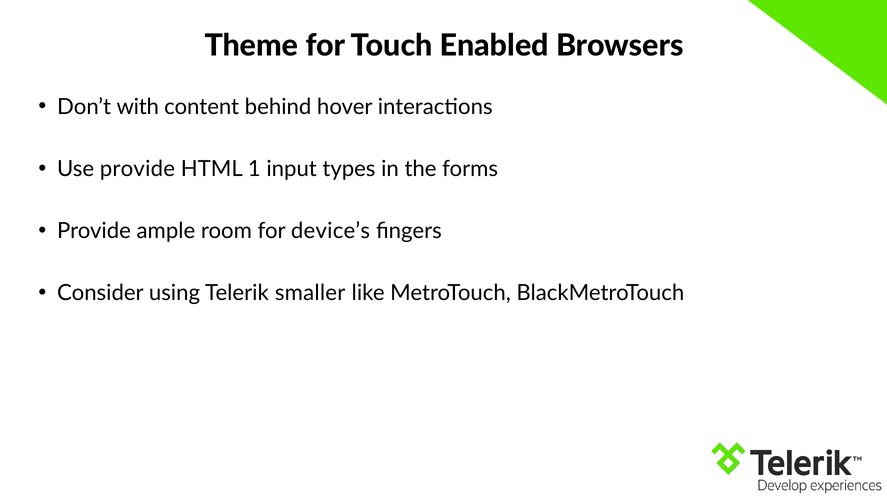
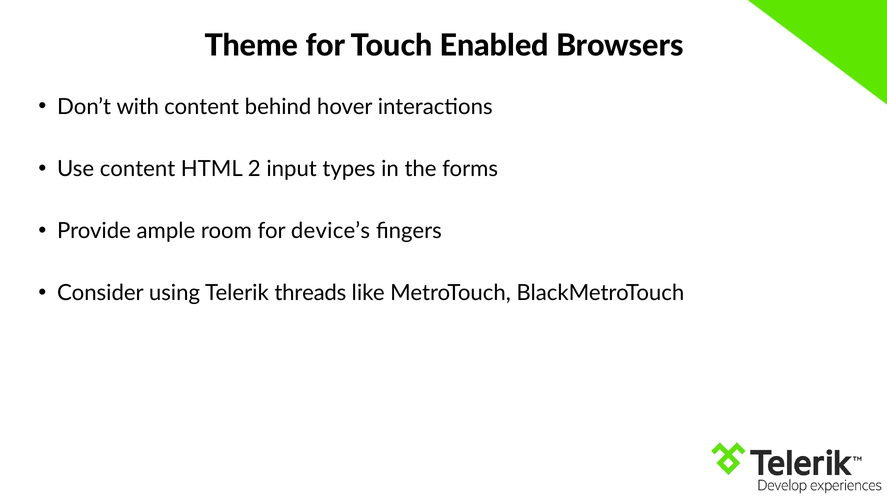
Use provide: provide -> content
1: 1 -> 2
smaller: smaller -> threads
